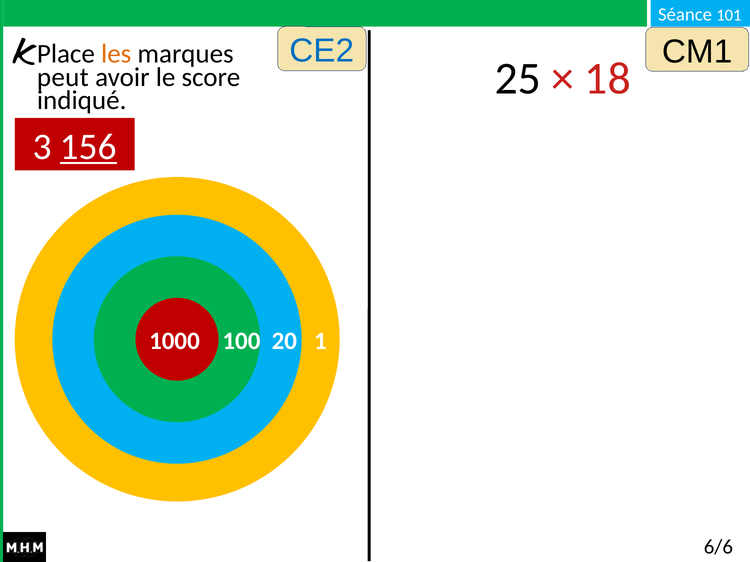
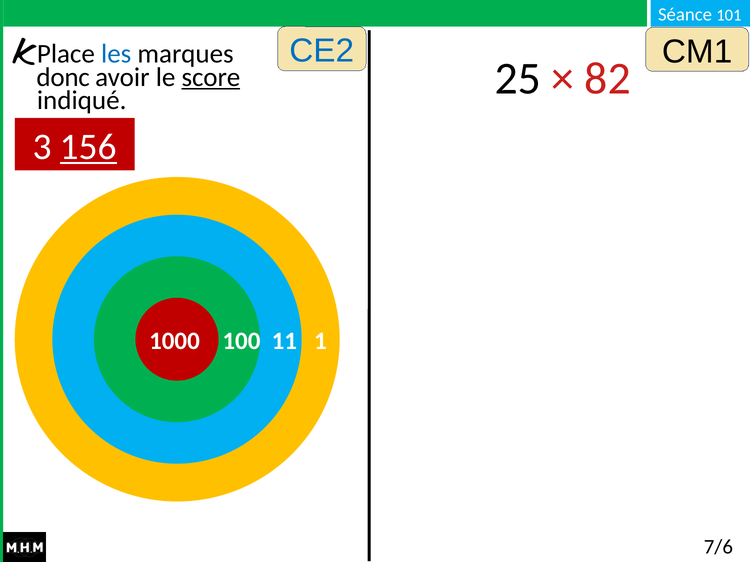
les colour: orange -> blue
18: 18 -> 82
peut: peut -> donc
score underline: none -> present
20: 20 -> 11
6/6: 6/6 -> 7/6
